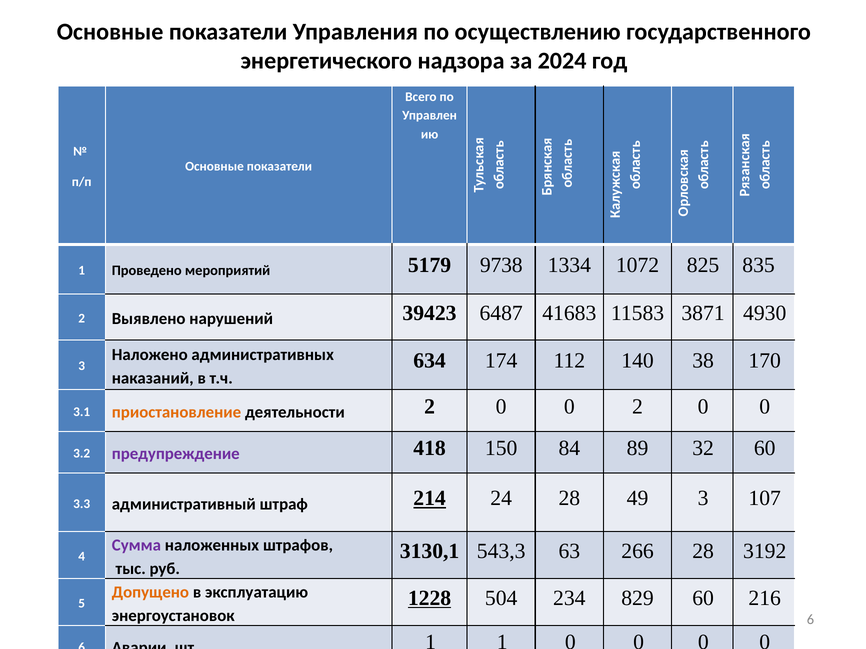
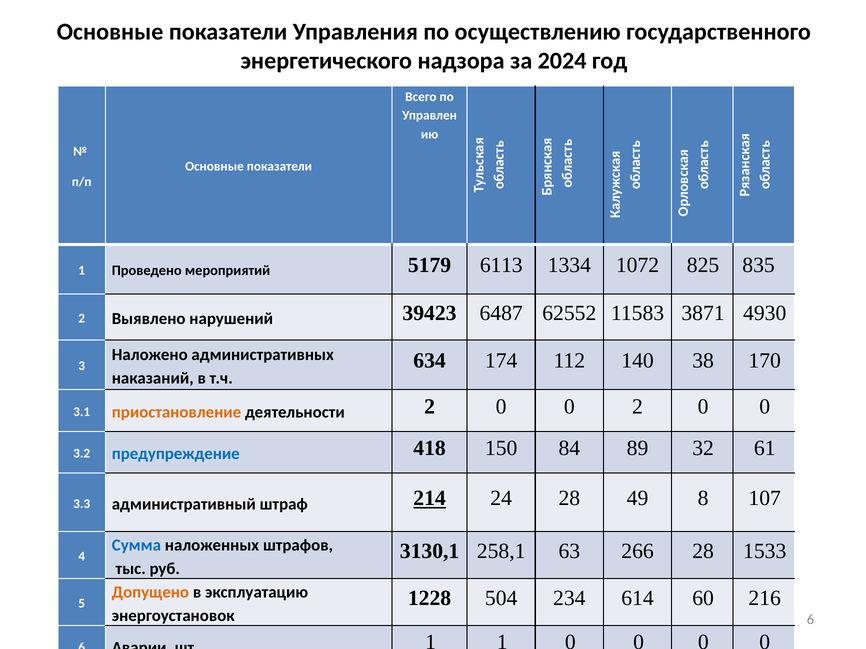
9738: 9738 -> 6113
41683: 41683 -> 62552
предупреждение colour: purple -> blue
32 60: 60 -> 61
49 3: 3 -> 8
Сумма colour: purple -> blue
543,3: 543,3 -> 258,1
3192: 3192 -> 1533
1228 underline: present -> none
829: 829 -> 614
